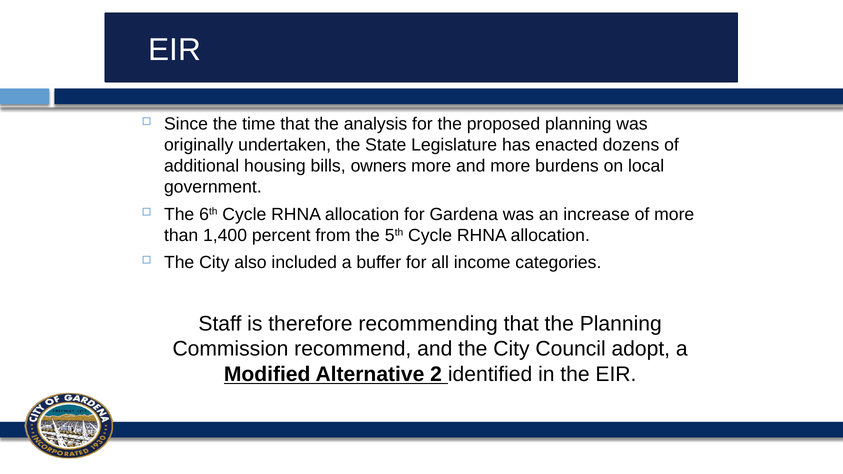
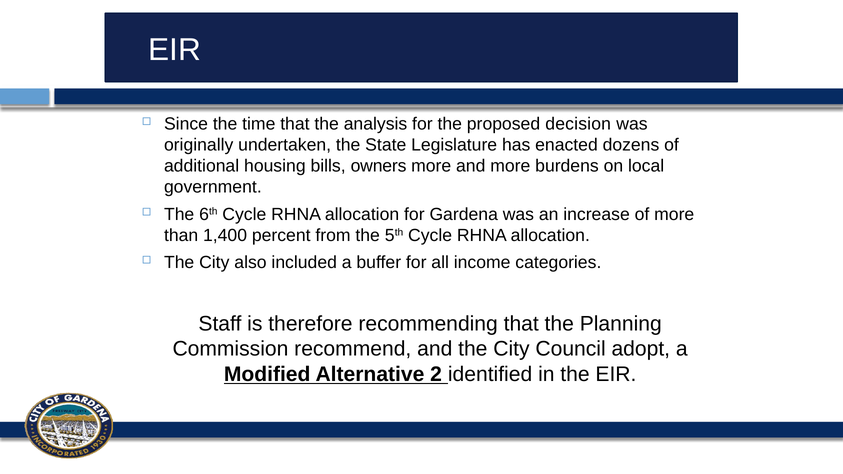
proposed planning: planning -> decision
